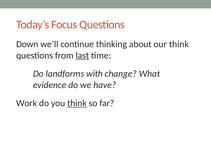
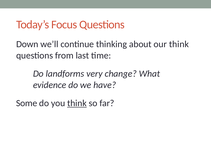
last underline: present -> none
with: with -> very
Work: Work -> Some
